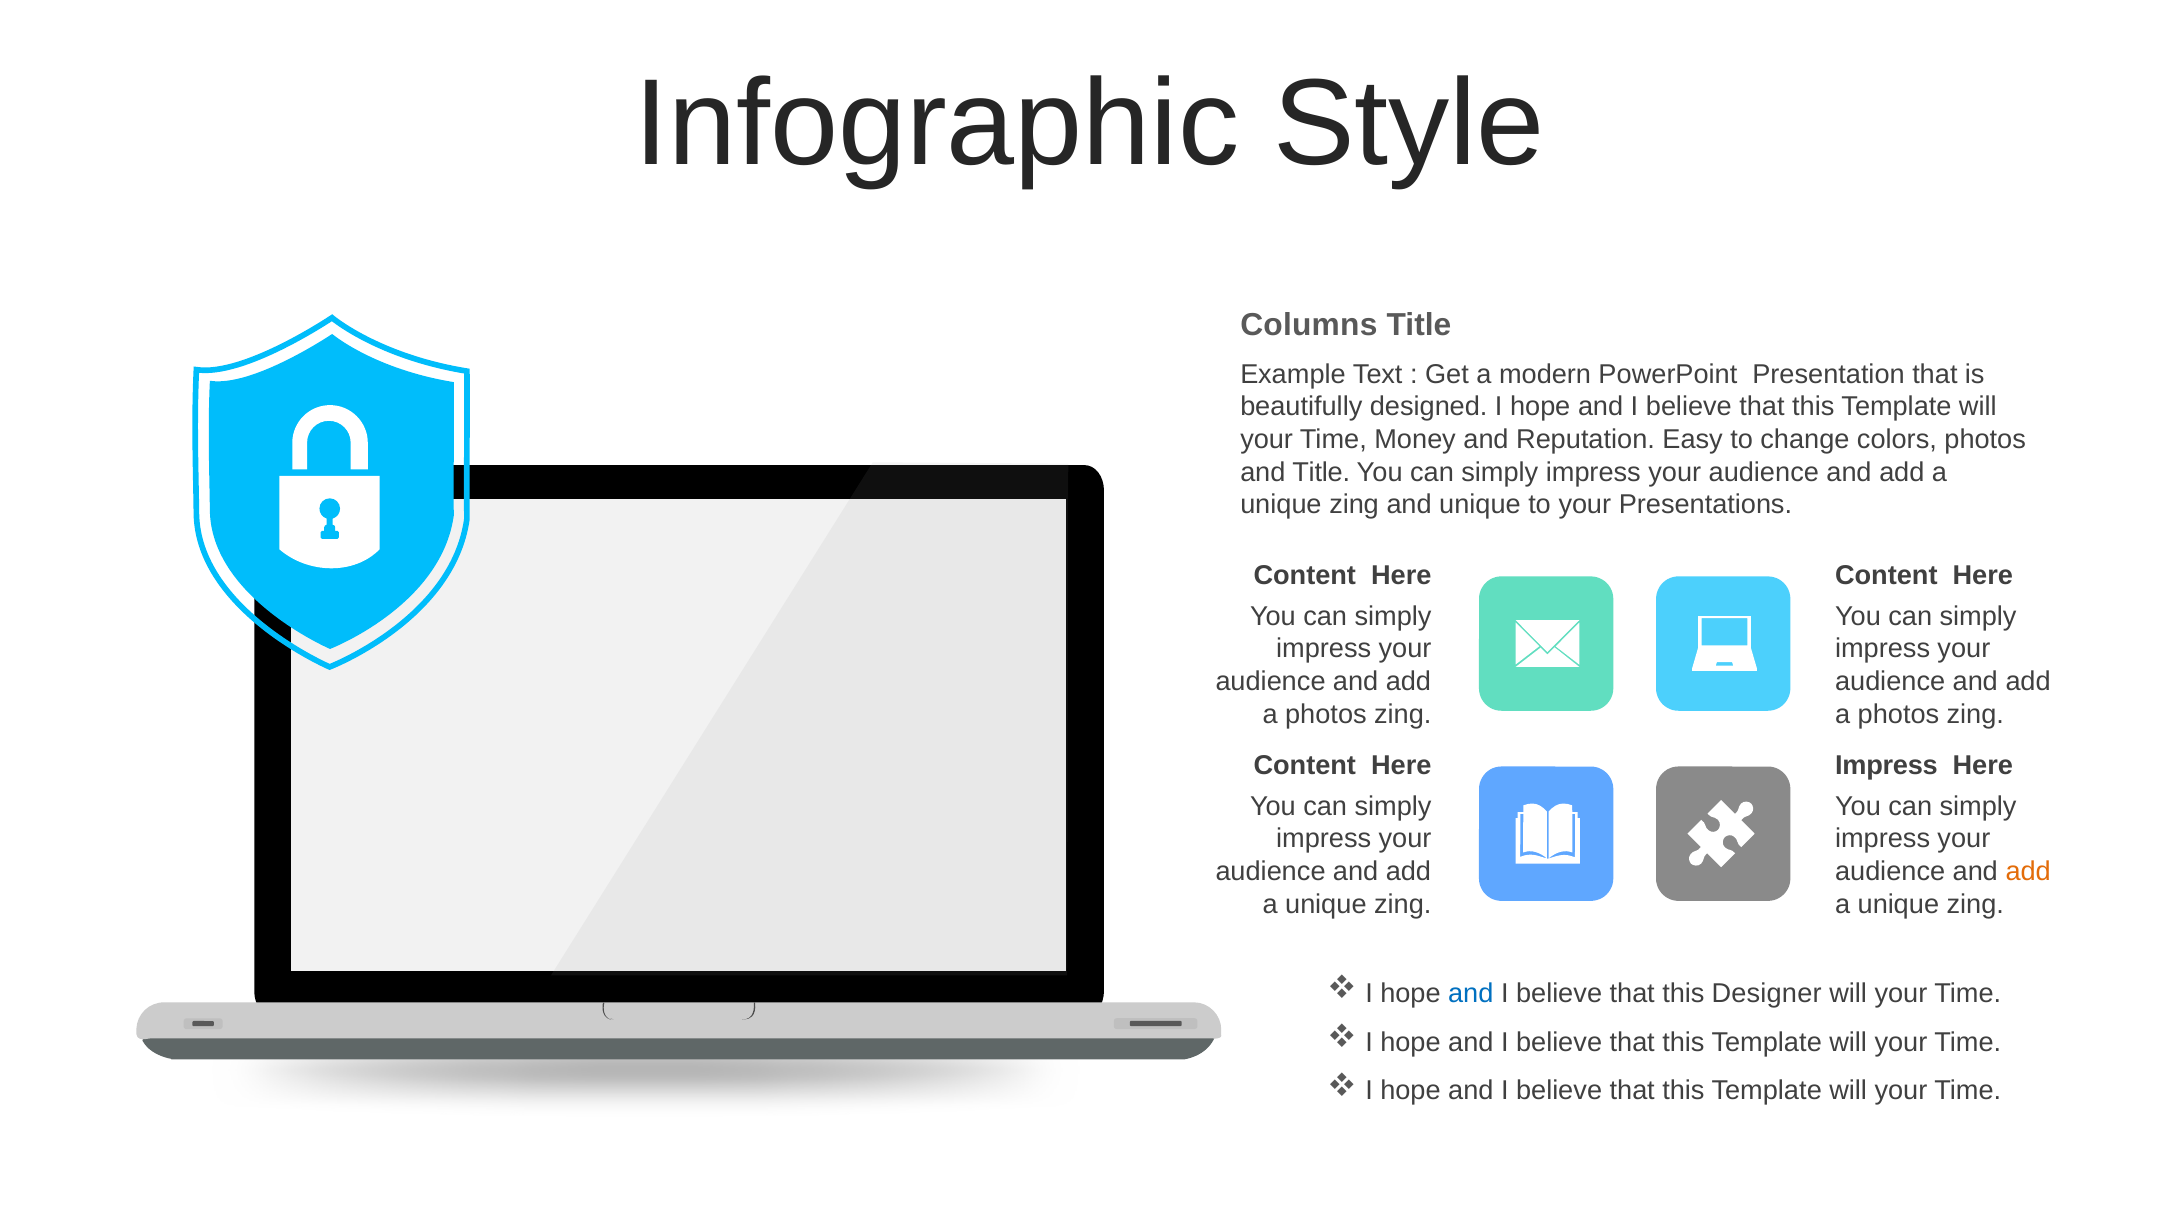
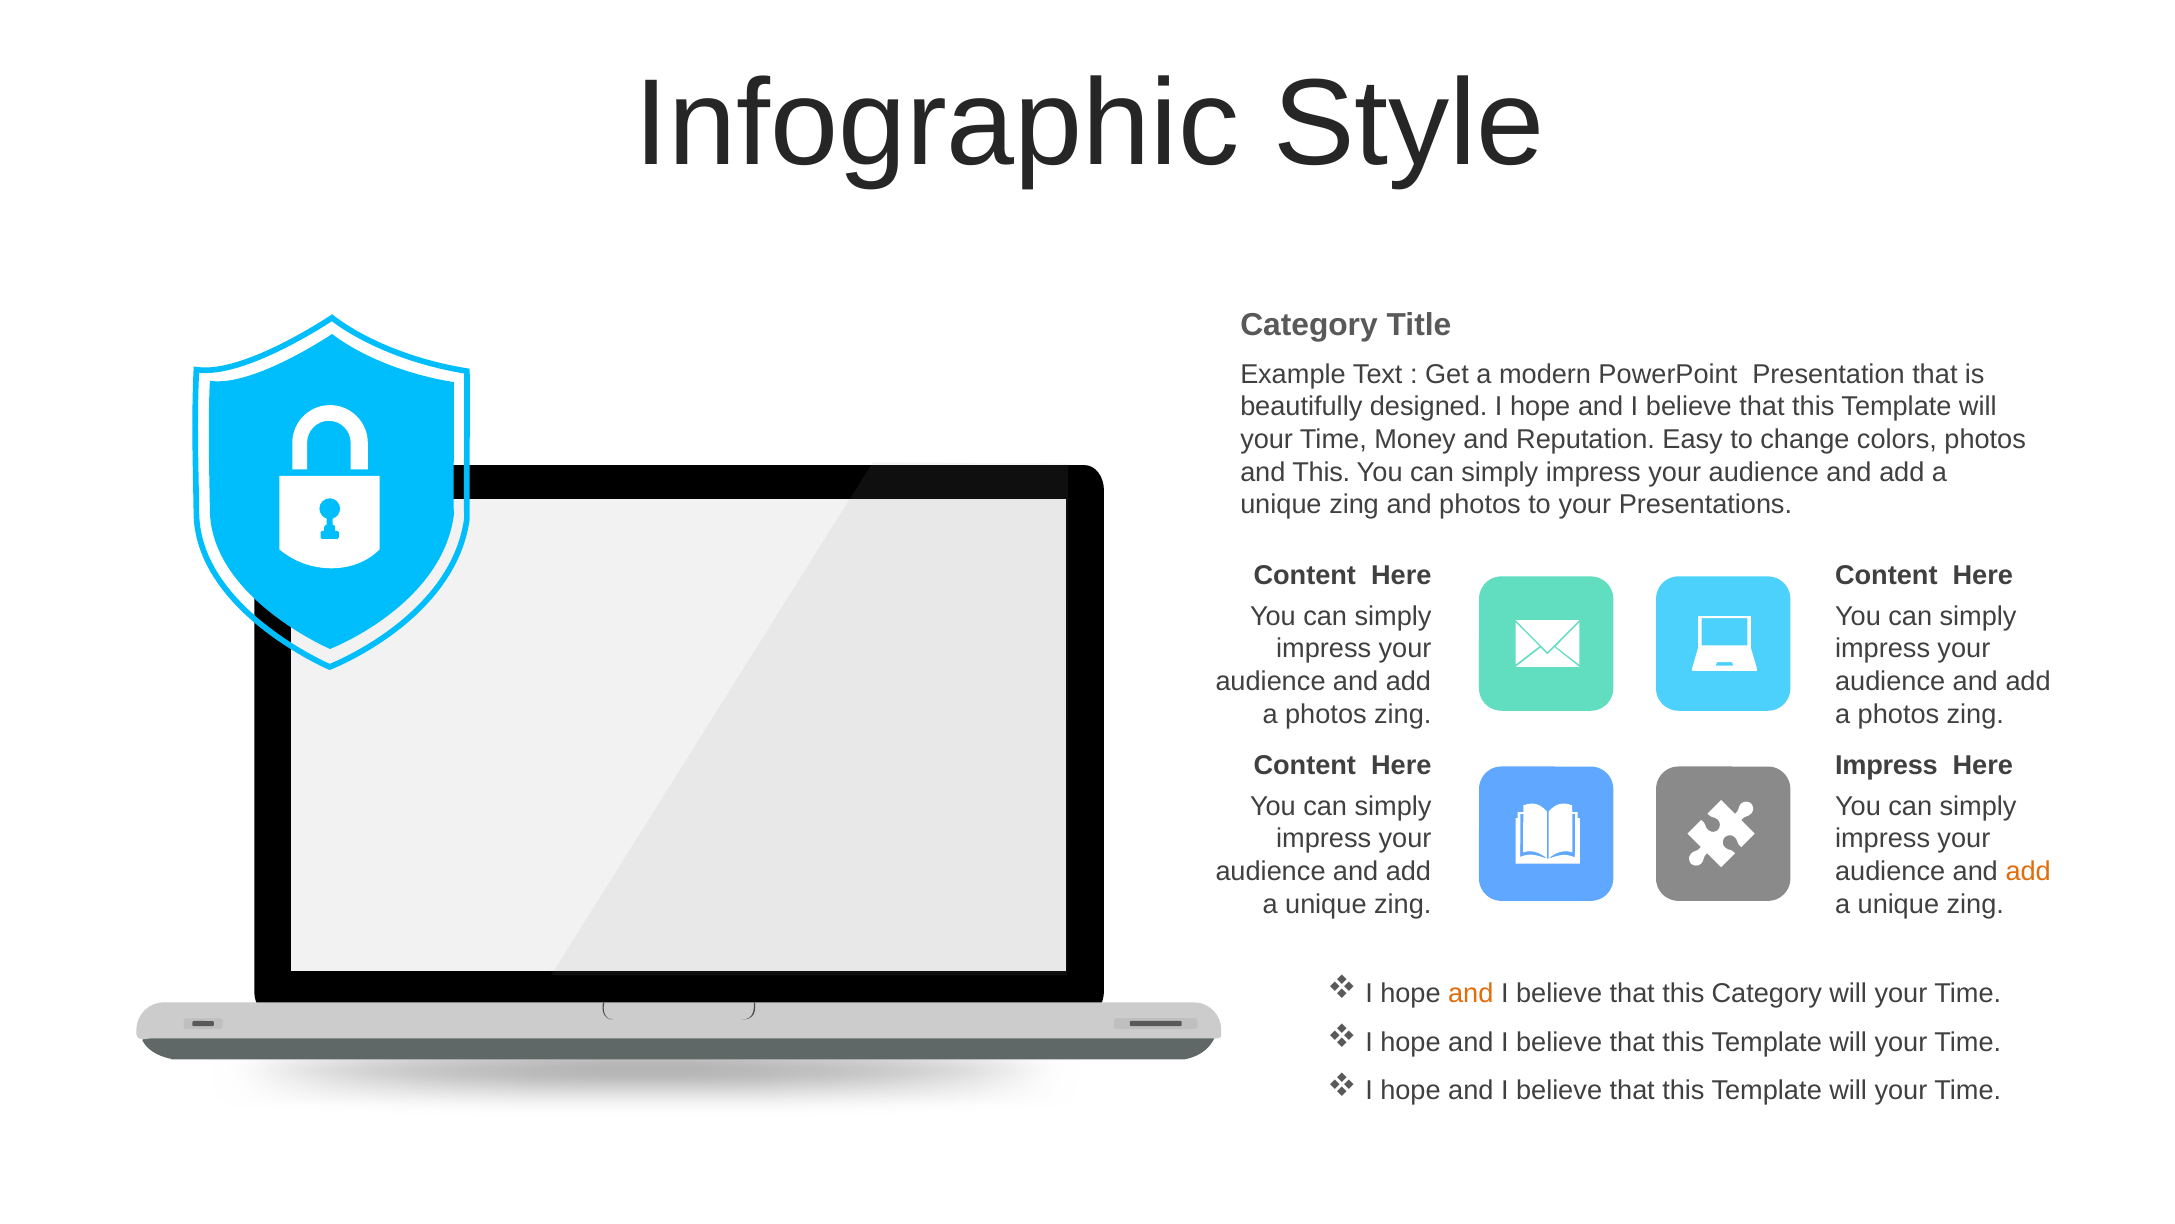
Columns at (1309, 325): Columns -> Category
and Title: Title -> This
and unique: unique -> photos
and at (1471, 993) colour: blue -> orange
this Designer: Designer -> Category
